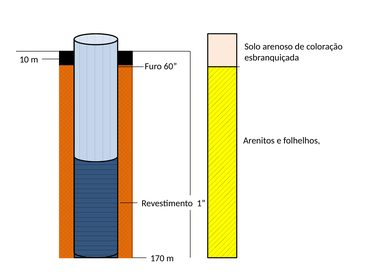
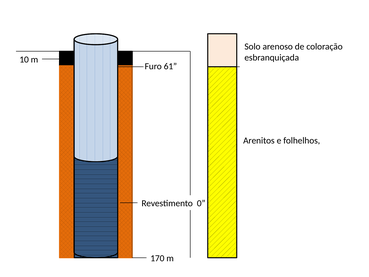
60: 60 -> 61
1: 1 -> 0
